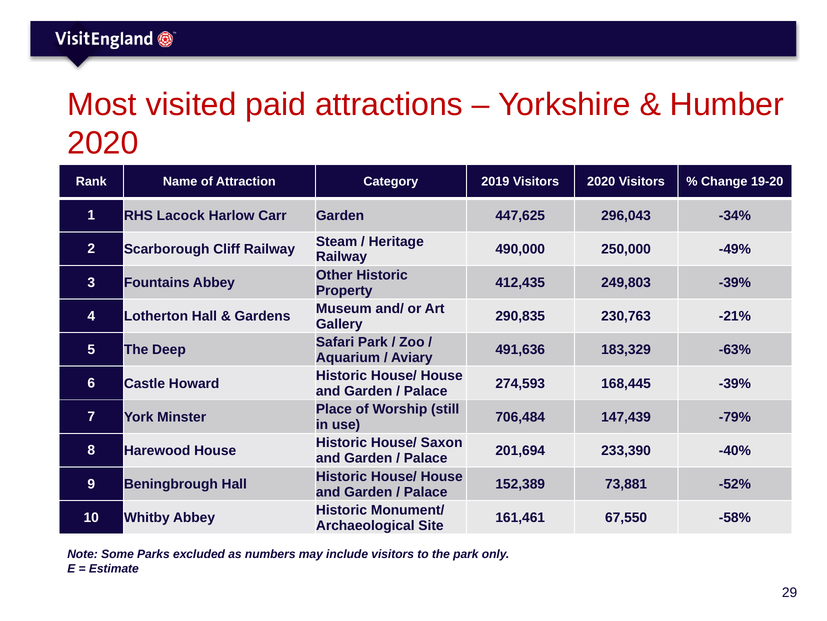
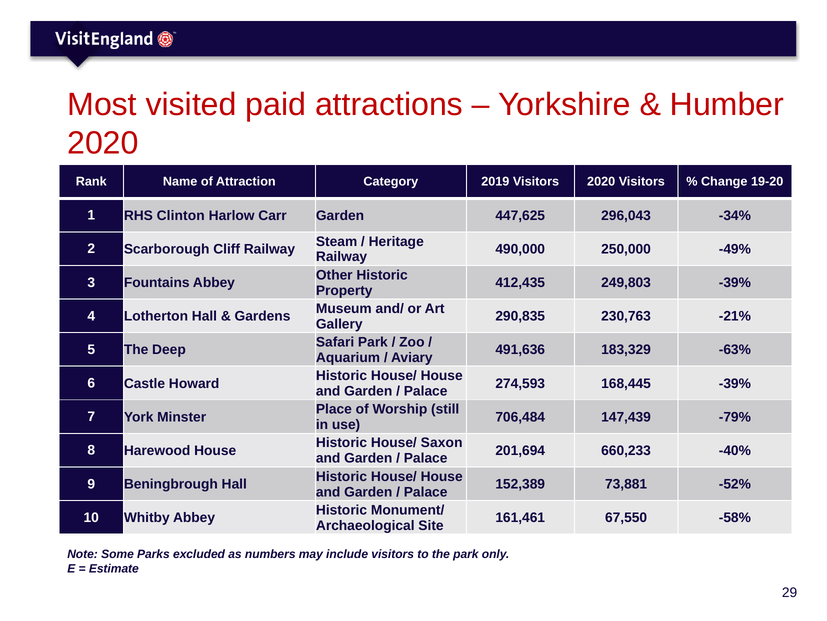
Lacock: Lacock -> Clinton
233,390: 233,390 -> 660,233
